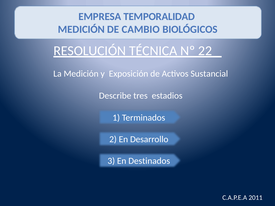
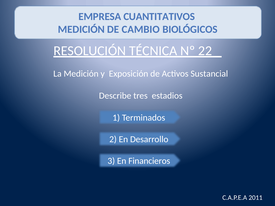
TEMPORALIDAD: TEMPORALIDAD -> CUANTITATIVOS
Destinados: Destinados -> Financieros
